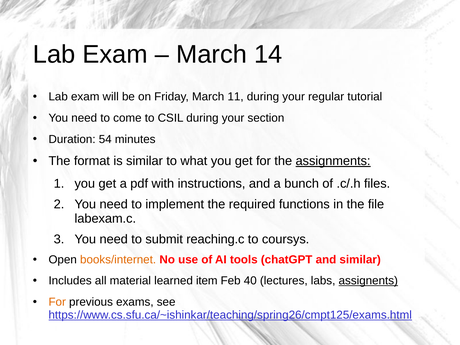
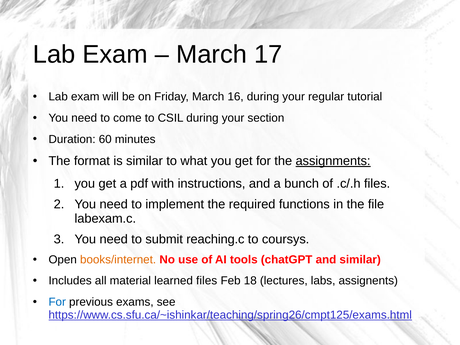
14: 14 -> 17
11: 11 -> 16
54: 54 -> 60
learned item: item -> files
40: 40 -> 18
assignents underline: present -> none
For at (57, 302) colour: orange -> blue
